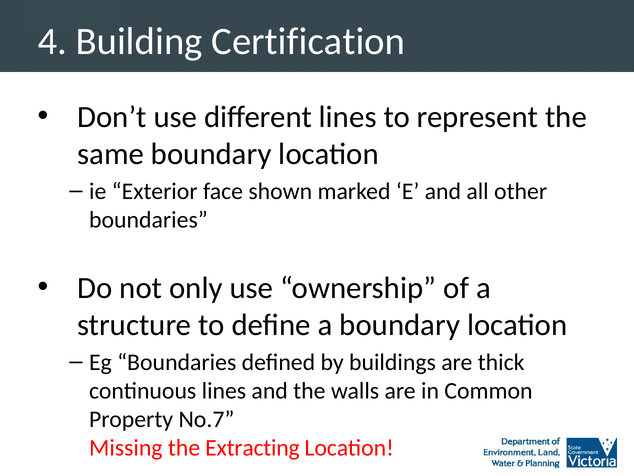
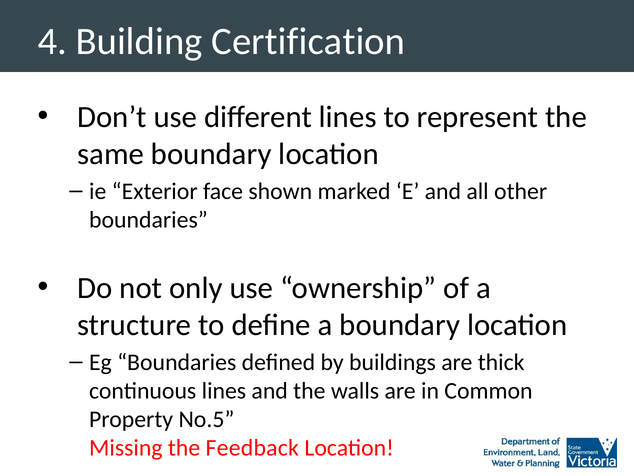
No.7: No.7 -> No.5
Extracting: Extracting -> Feedback
